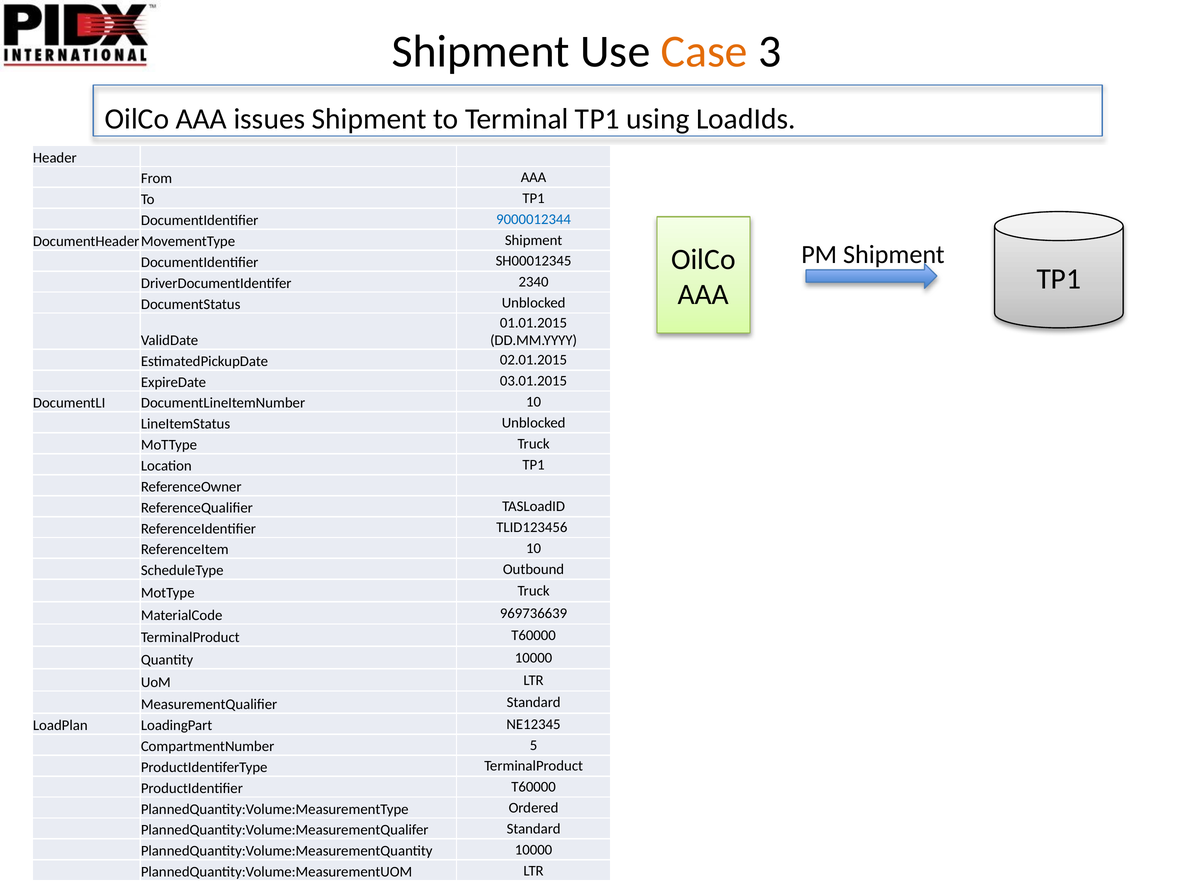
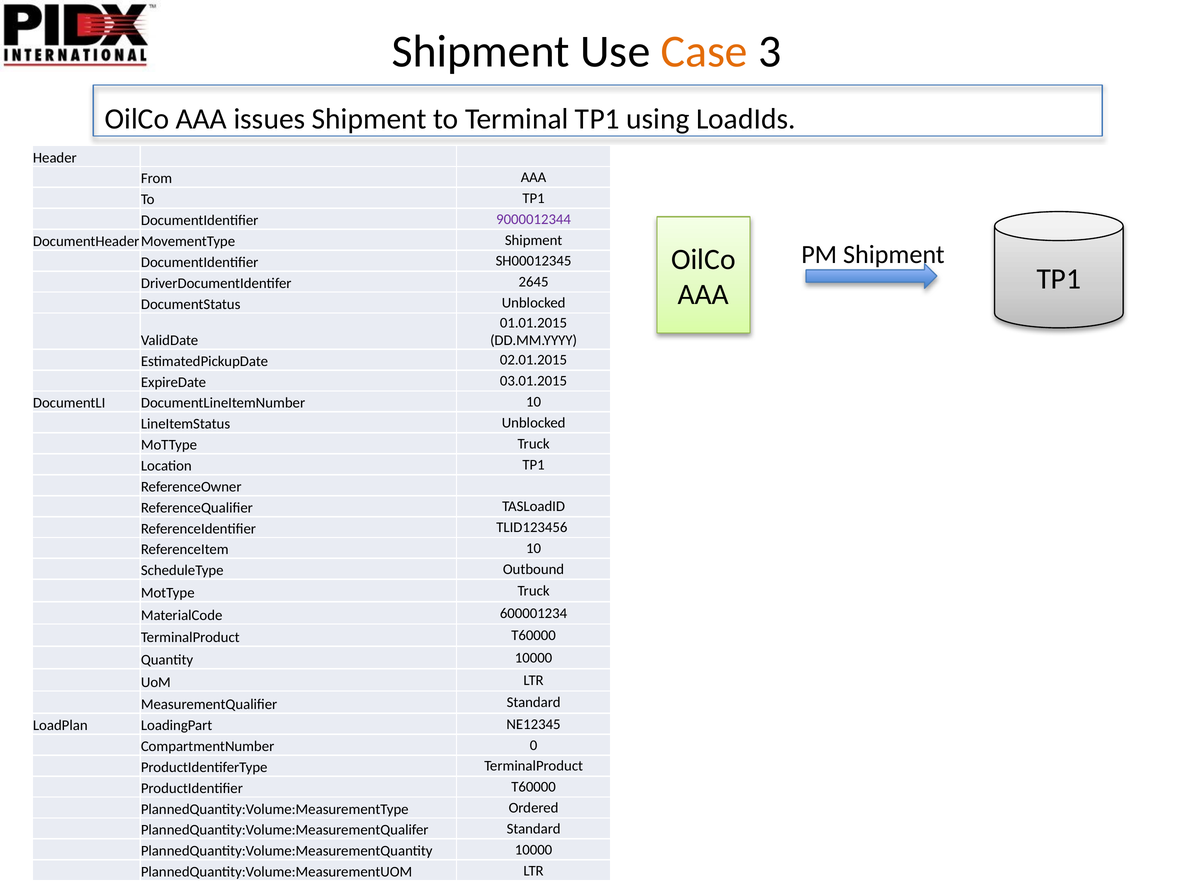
9000012344 colour: blue -> purple
2340: 2340 -> 2645
969736639: 969736639 -> 600001234
5: 5 -> 0
